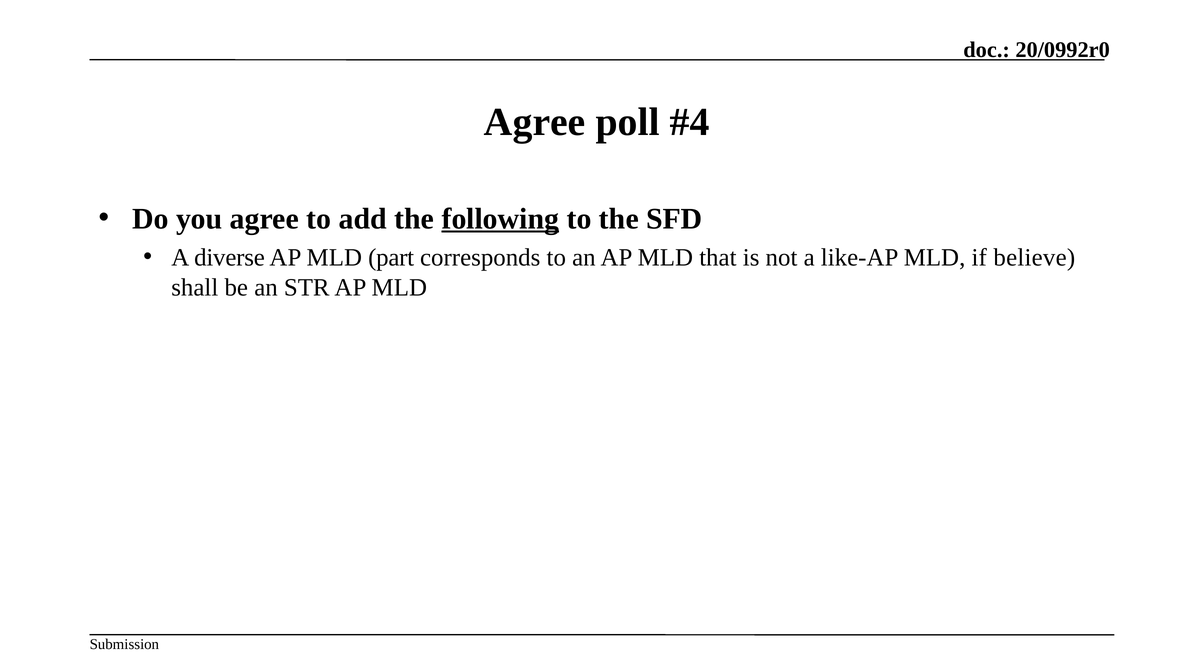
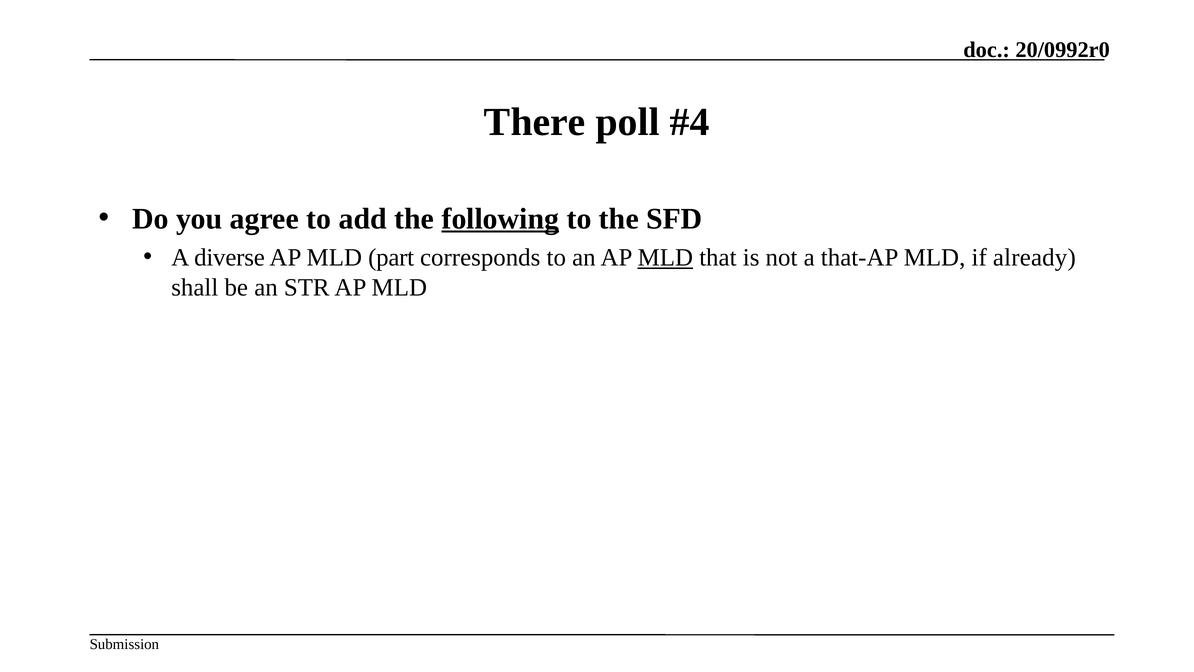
Agree at (535, 122): Agree -> There
MLD at (665, 257) underline: none -> present
like-AP: like-AP -> that-AP
believe: believe -> already
